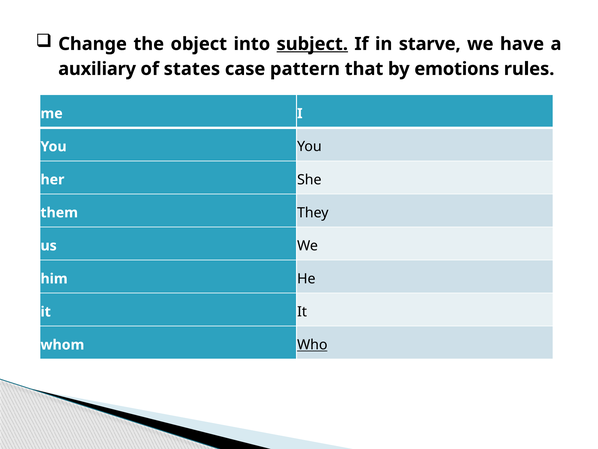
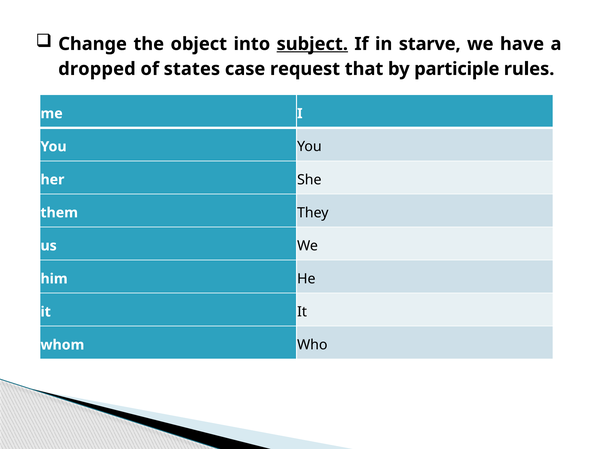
auxiliary: auxiliary -> dropped
pattern: pattern -> request
emotions: emotions -> participle
Who underline: present -> none
